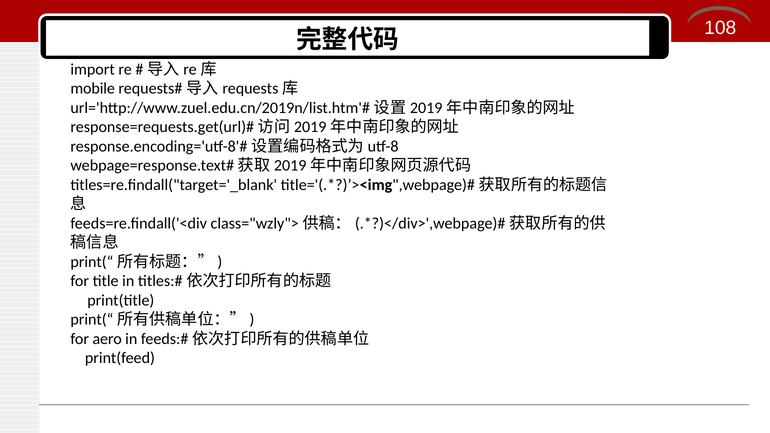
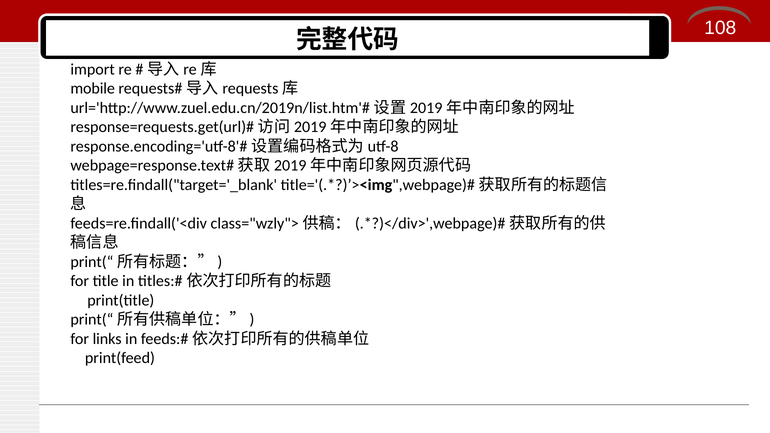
aero: aero -> links
